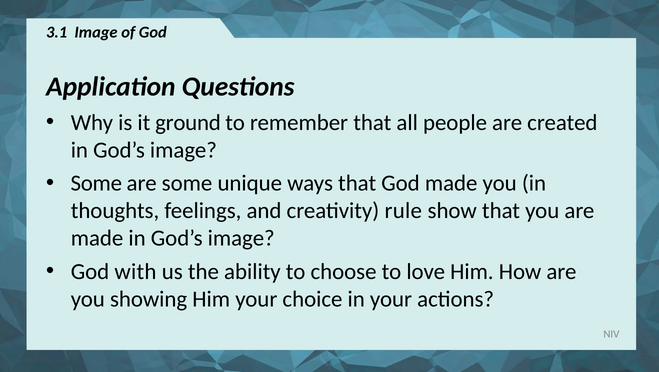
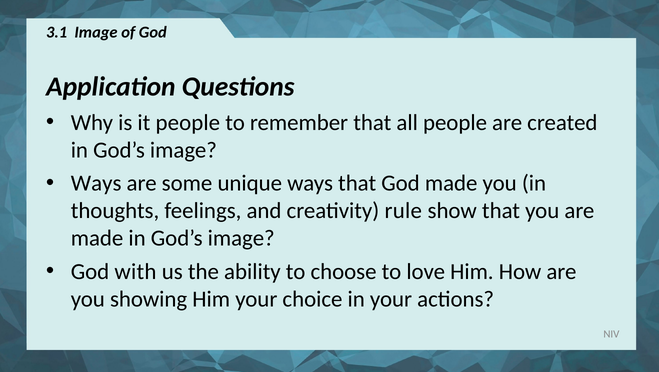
it ground: ground -> people
Some at (96, 183): Some -> Ways
